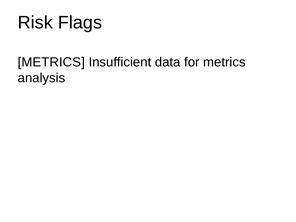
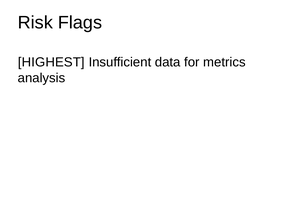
METRICS at (51, 62): METRICS -> HIGHEST
